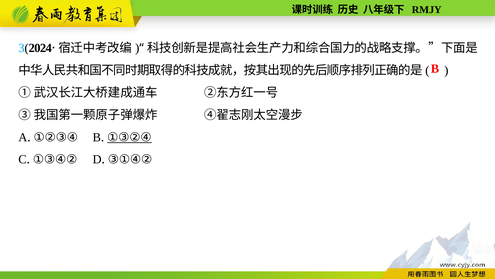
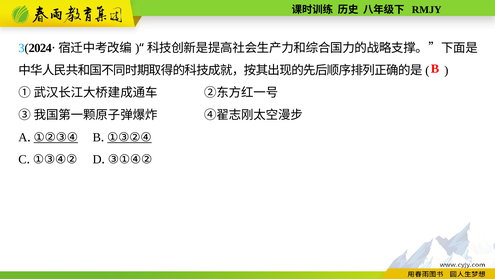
①②③④ underline: none -> present
